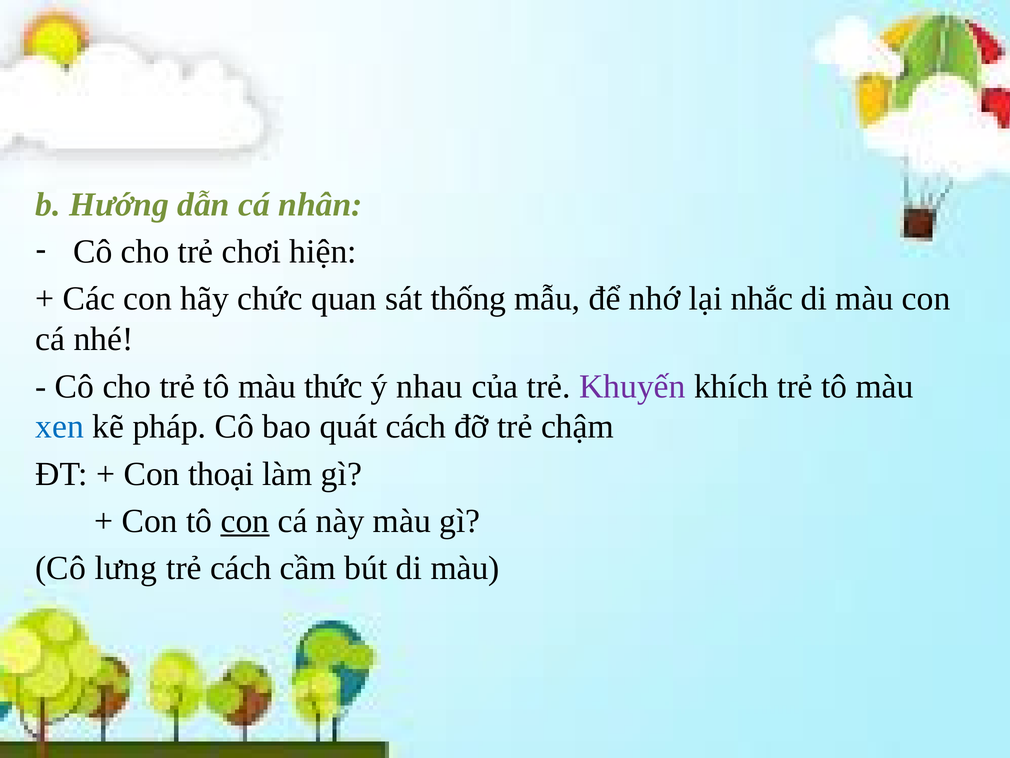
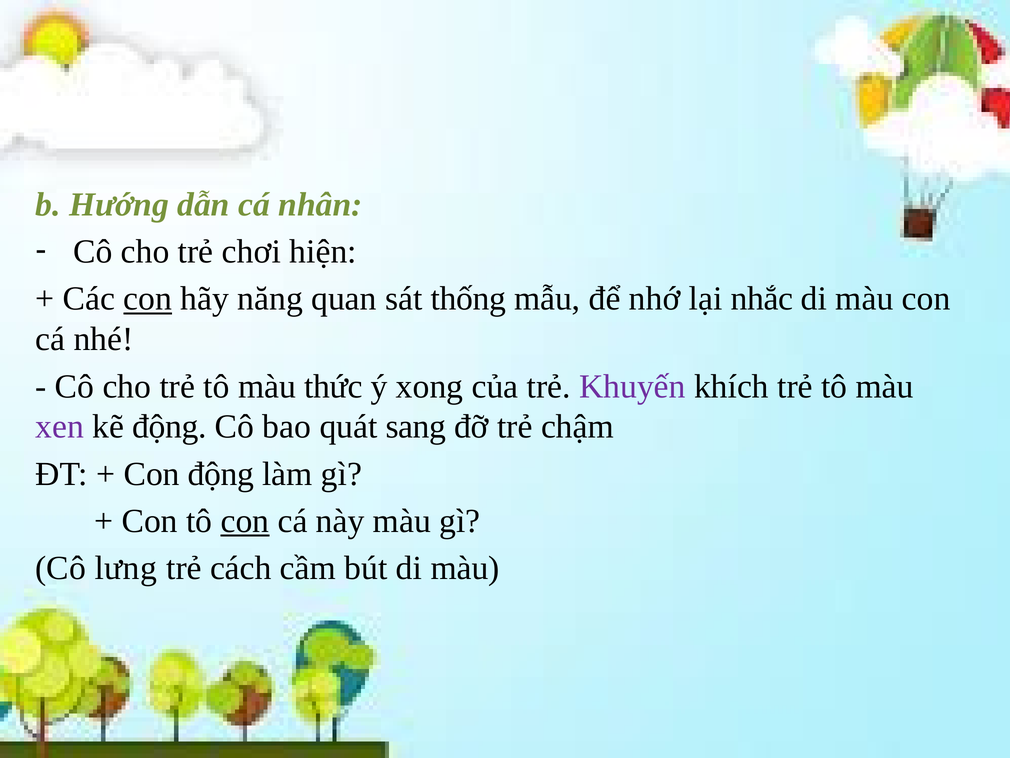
con at (148, 299) underline: none -> present
chức: chức -> năng
nhau: nhau -> xong
xen colour: blue -> purple
kẽ pháp: pháp -> động
quát cách: cách -> sang
Con thoại: thoại -> động
